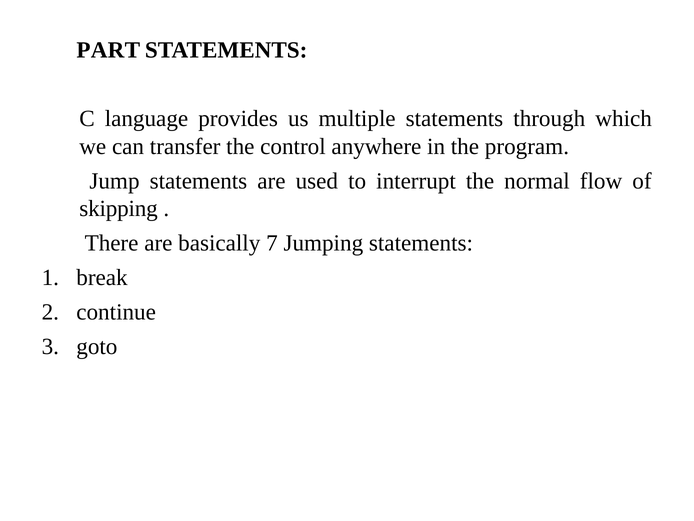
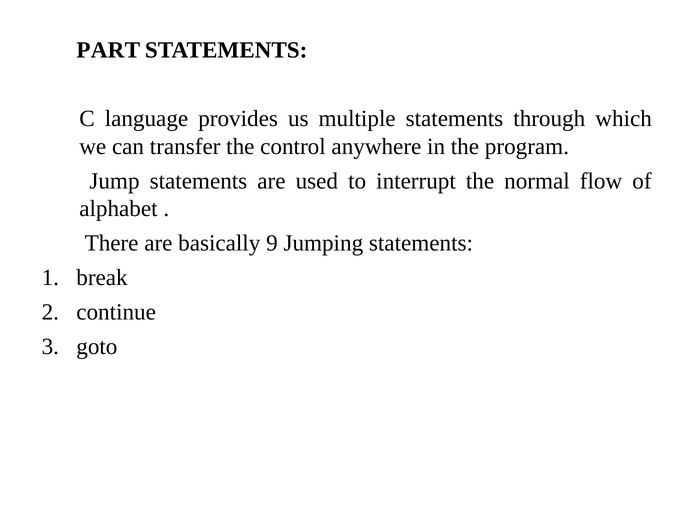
skipping: skipping -> alphabet
7: 7 -> 9
